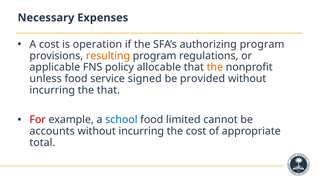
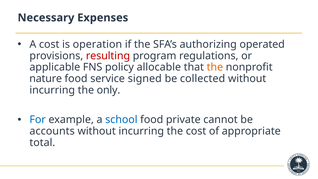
authorizing program: program -> operated
resulting colour: orange -> red
unless: unless -> nature
provided: provided -> collected
the that: that -> only
For colour: red -> blue
limited: limited -> private
